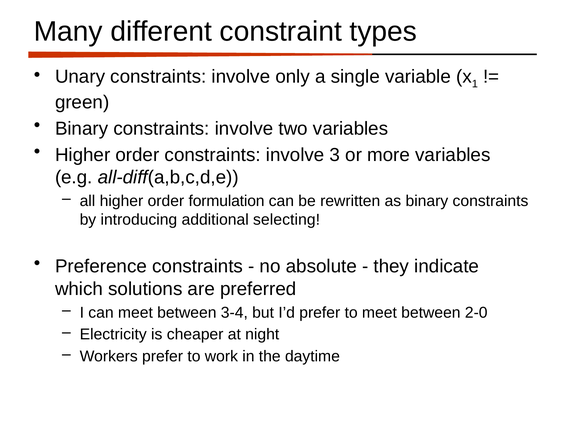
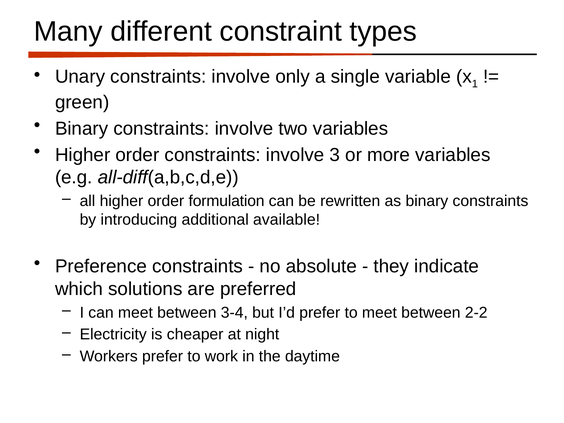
selecting: selecting -> available
2-0: 2-0 -> 2-2
